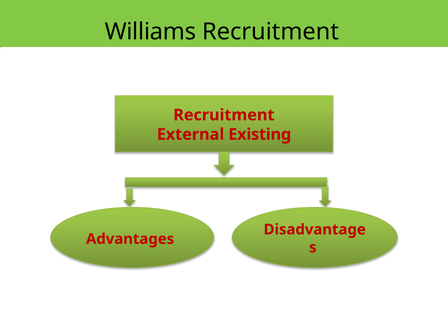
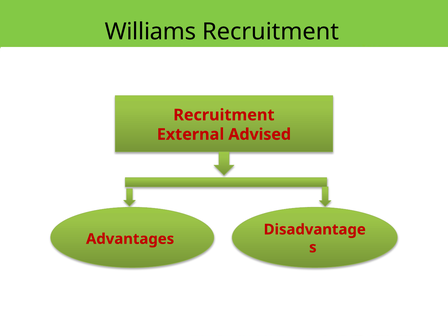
Existing: Existing -> Advised
